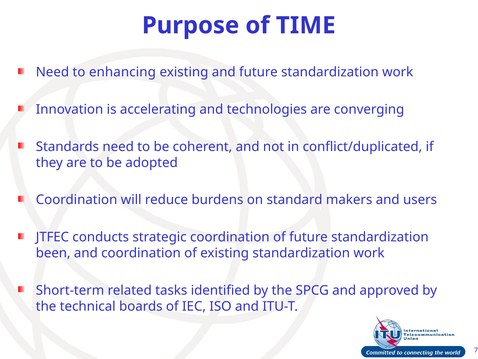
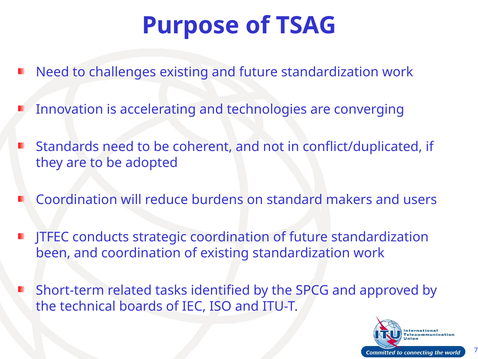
TIME: TIME -> TSAG
enhancing: enhancing -> challenges
